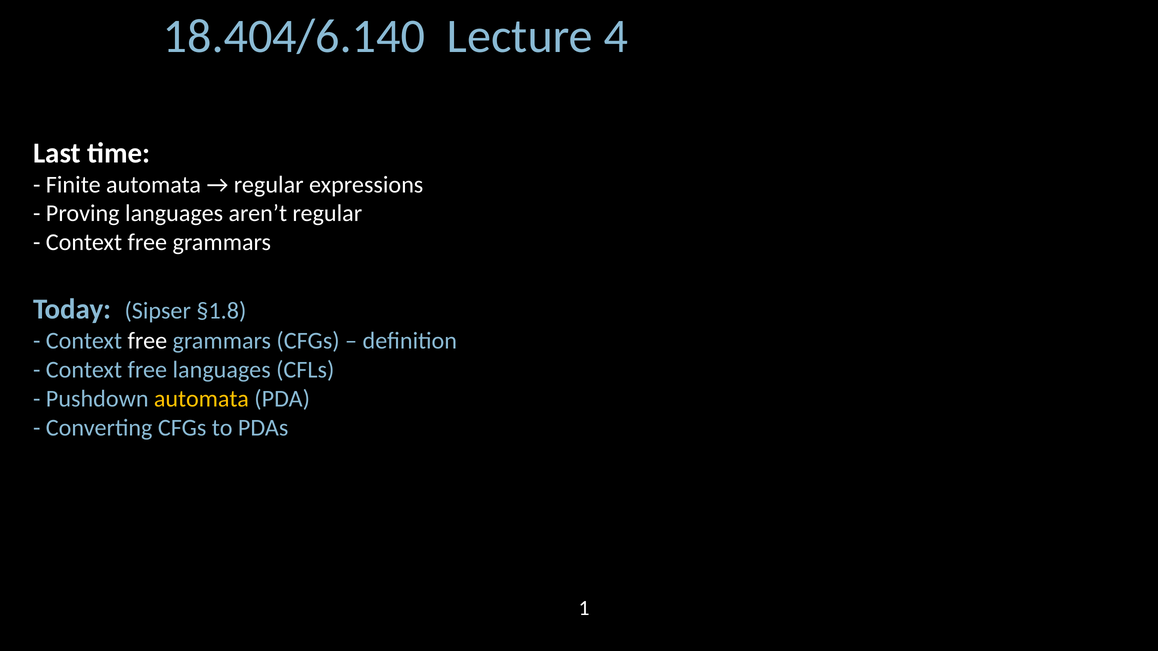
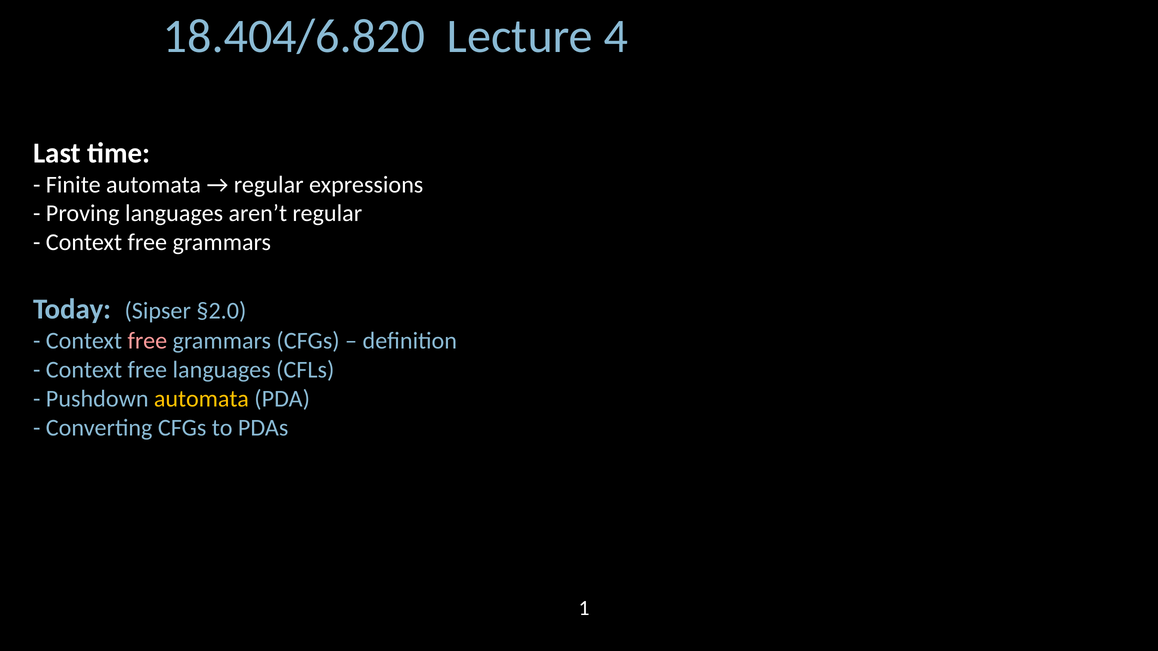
18.404/6.140: 18.404/6.140 -> 18.404/6.820
§1.8: §1.8 -> §2.0
free at (147, 341) colour: white -> pink
